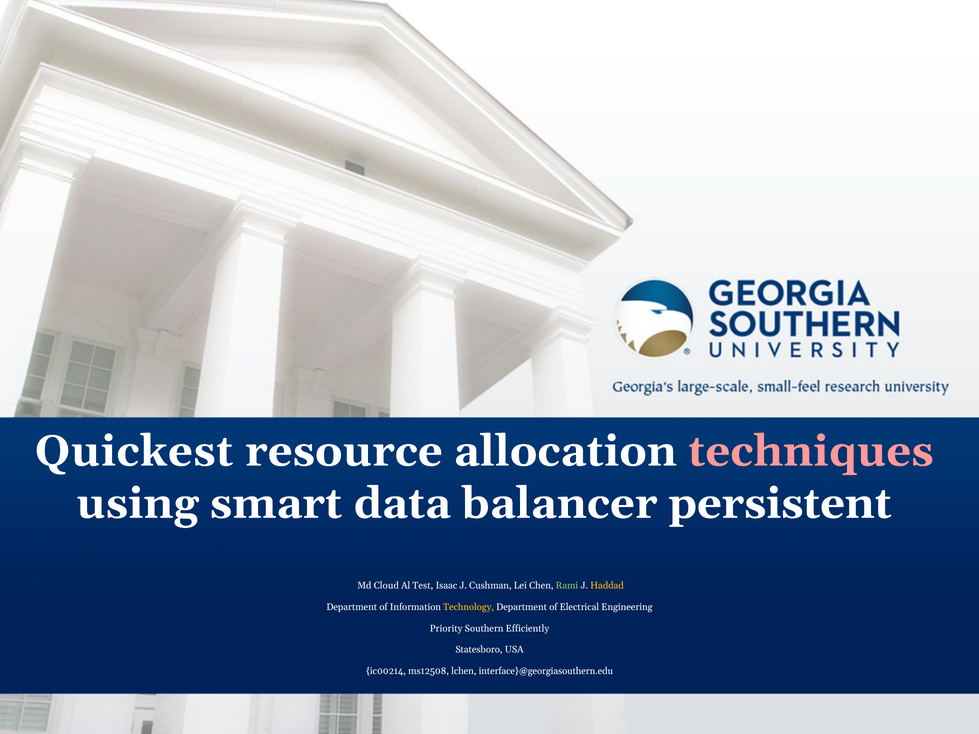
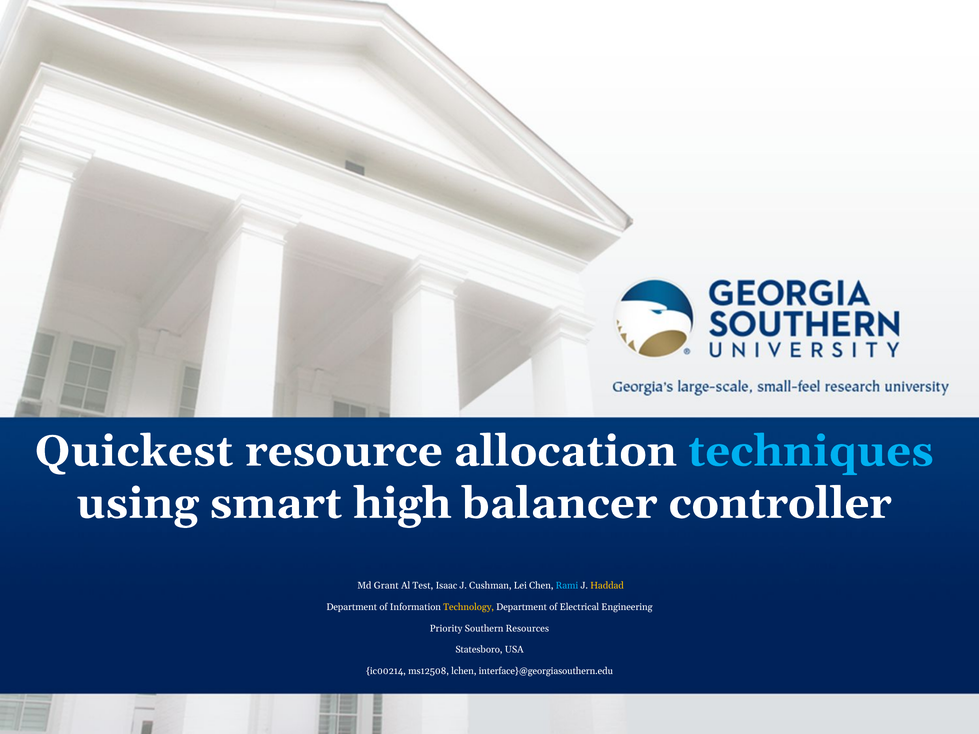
techniques colour: pink -> light blue
data: data -> high
persistent: persistent -> controller
Cloud: Cloud -> Grant
Rami colour: light green -> light blue
Efficiently: Efficiently -> Resources
